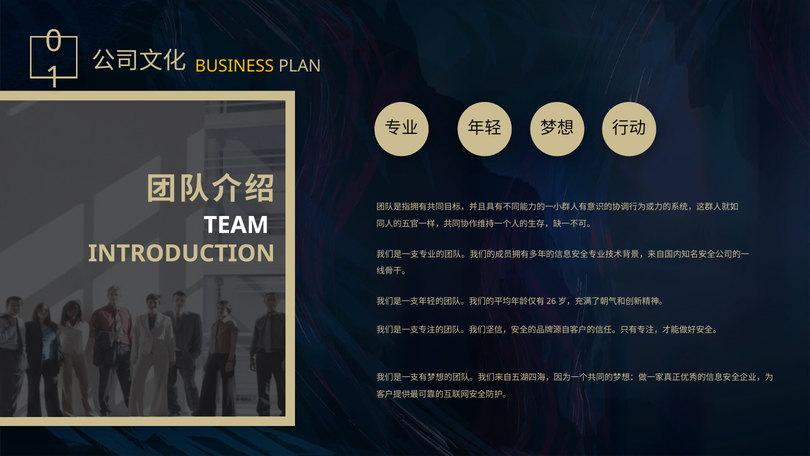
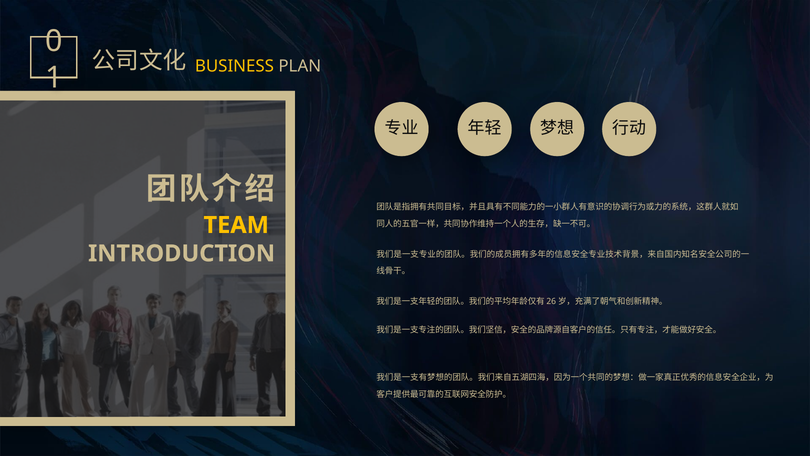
TEAM colour: white -> yellow
